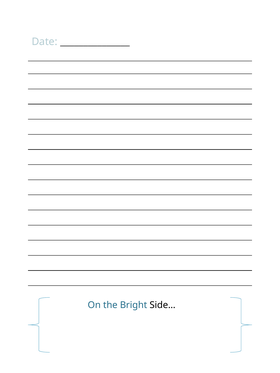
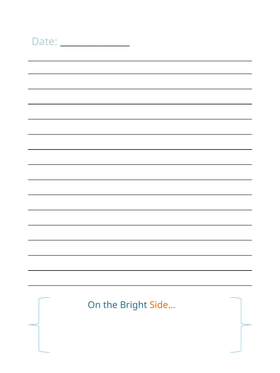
Side… colour: black -> orange
